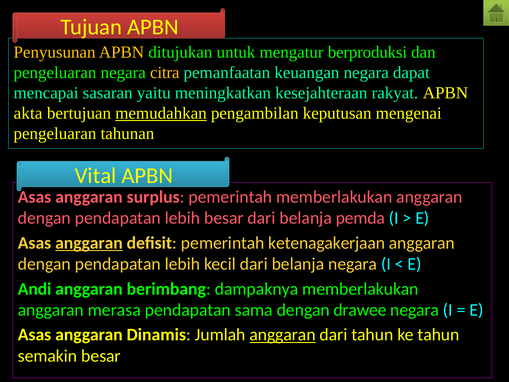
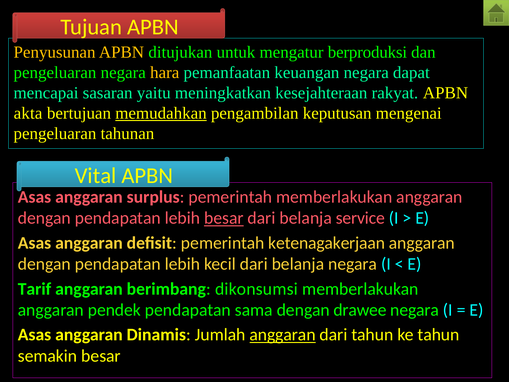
citra: citra -> hara
besar at (224, 218) underline: none -> present
pemda: pemda -> service
anggaran at (89, 243) underline: present -> none
Andi: Andi -> Tarif
dampaknya: dampaknya -> dikonsumsi
merasa: merasa -> pendek
